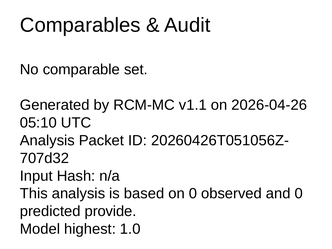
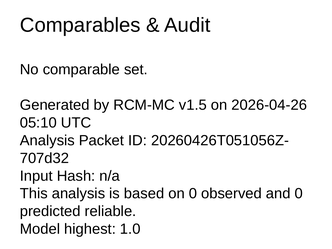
v1.1: v1.1 -> v1.5
provide: provide -> reliable
